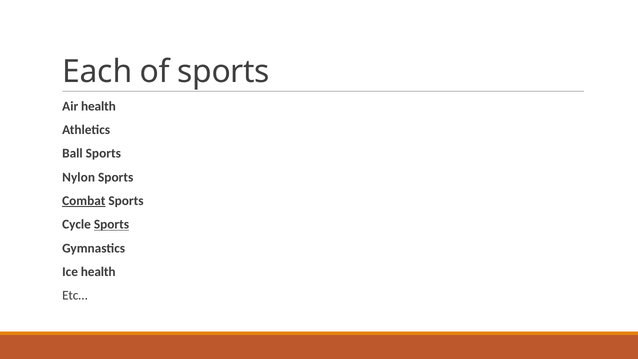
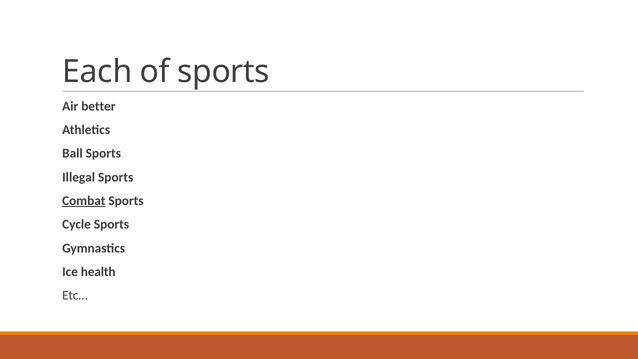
Air health: health -> better
Nylon: Nylon -> Illegal
Sports at (112, 224) underline: present -> none
